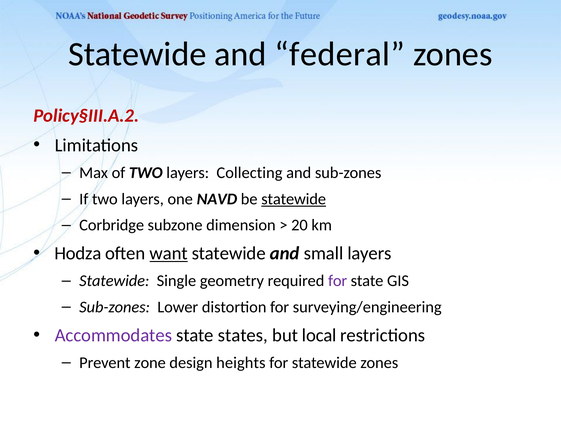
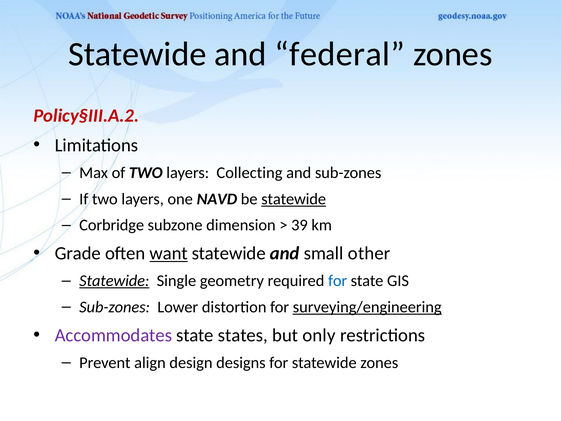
20: 20 -> 39
Hodza: Hodza -> Grade
small layers: layers -> other
Statewide at (114, 281) underline: none -> present
for at (338, 281) colour: purple -> blue
surveying/engineering underline: none -> present
local: local -> only
zone: zone -> align
heights: heights -> designs
